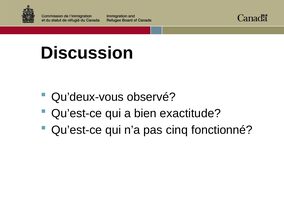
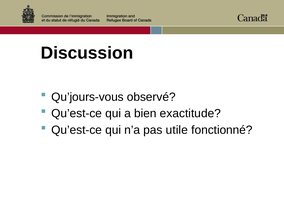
Qu’deux-vous: Qu’deux-vous -> Qu’jours-vous
cinq: cinq -> utile
